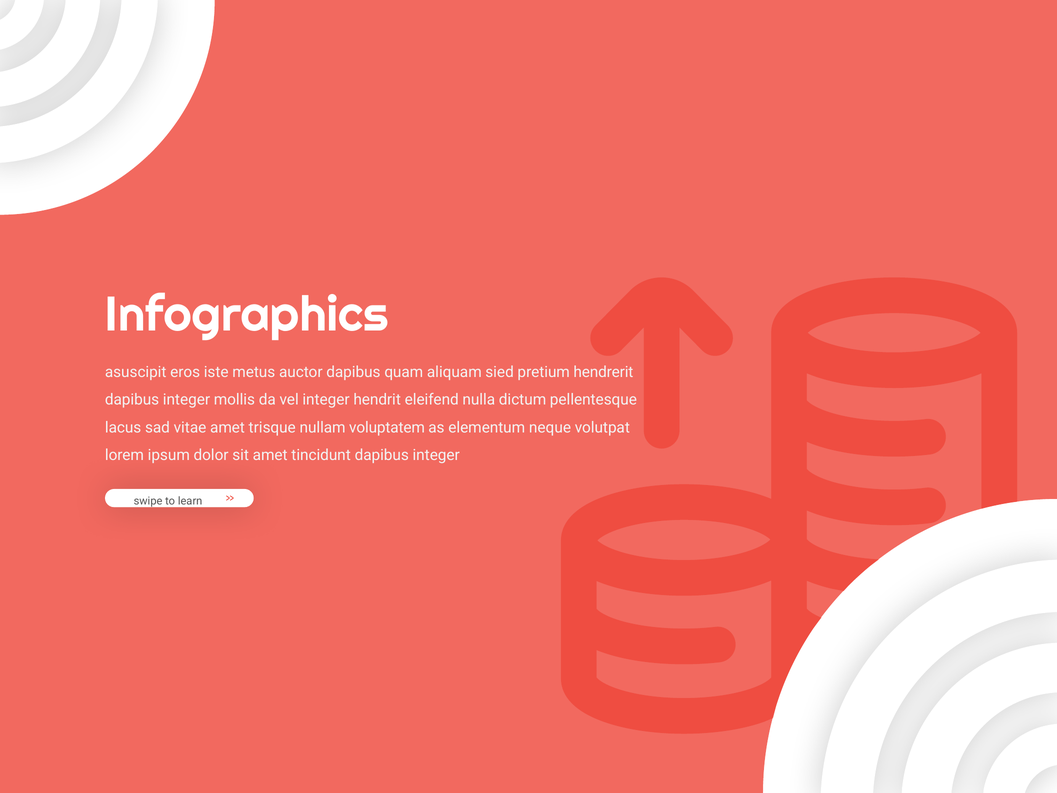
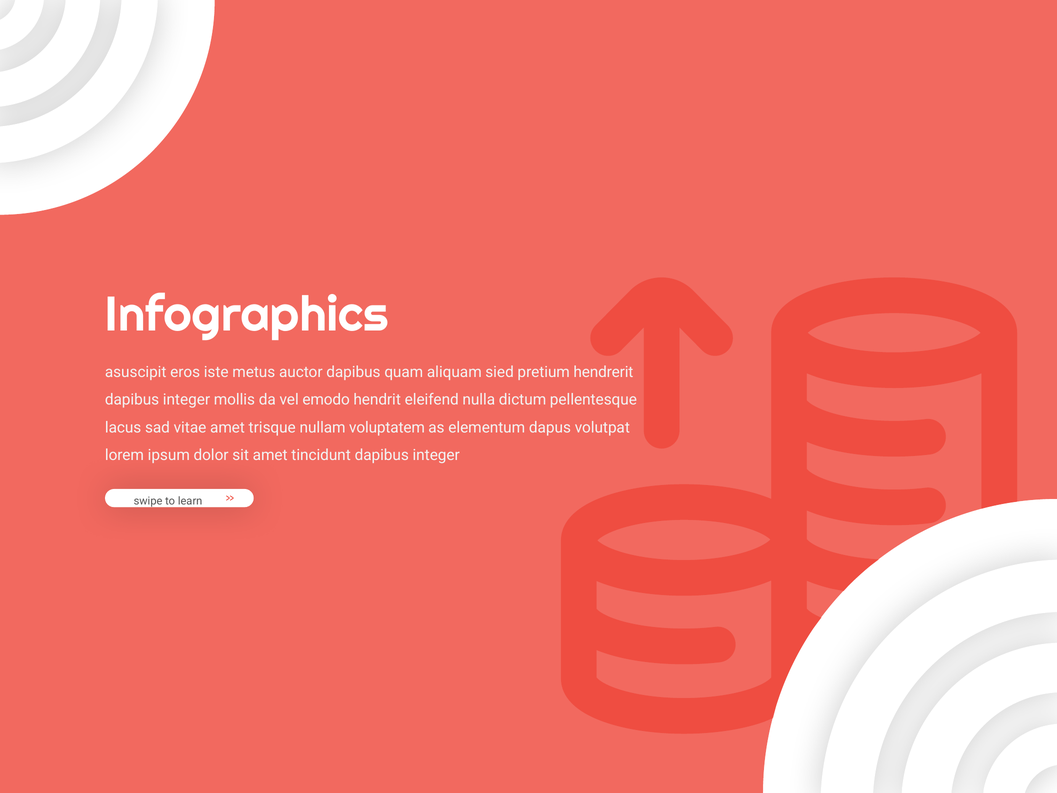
vel integer: integer -> emodo
neque: neque -> dapus
